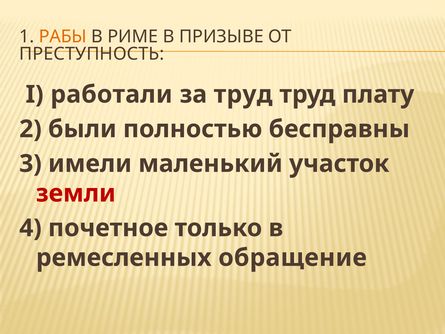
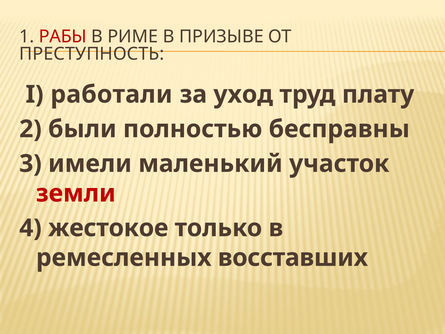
РАБЫ colour: orange -> red
за труд: труд -> уход
почетное: почетное -> жестокое
обращение: обращение -> восставших
